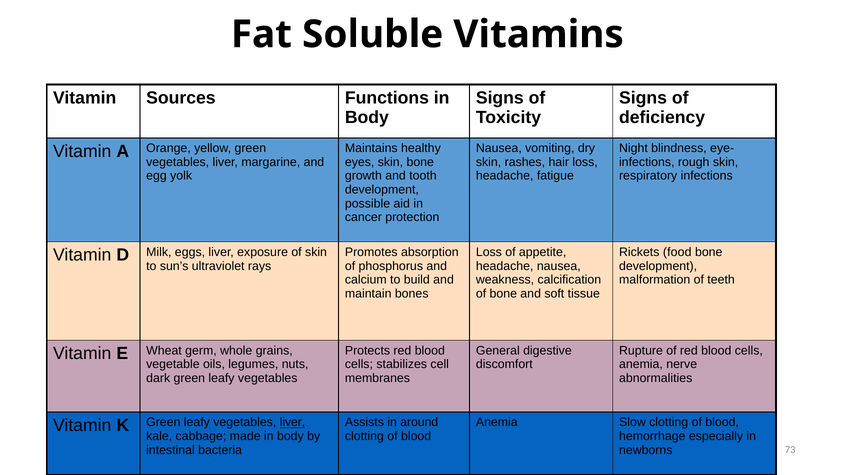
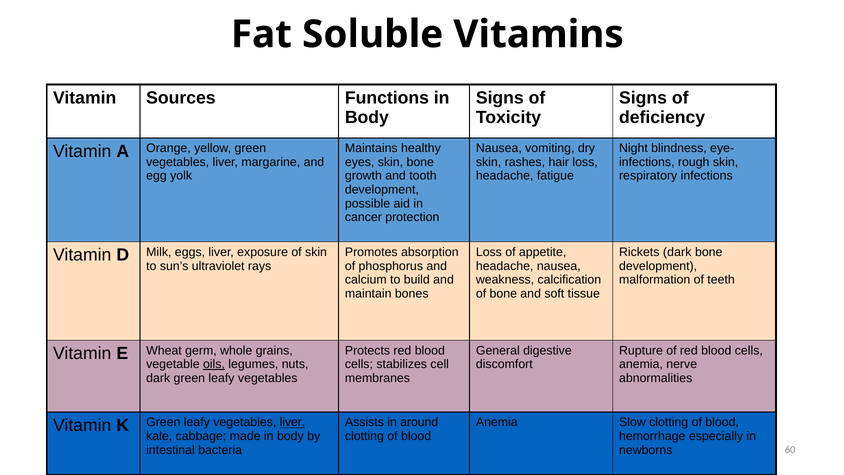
Rickets food: food -> dark
oils underline: none -> present
73: 73 -> 60
